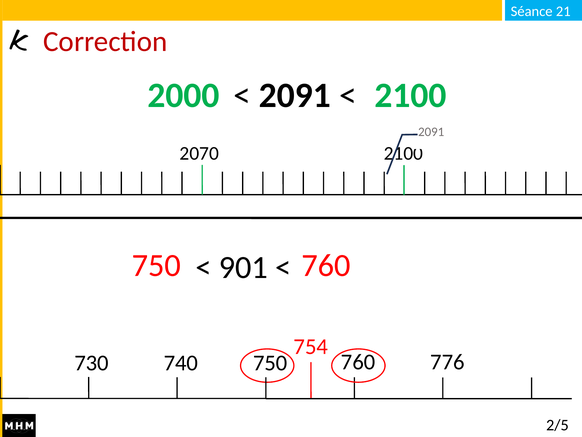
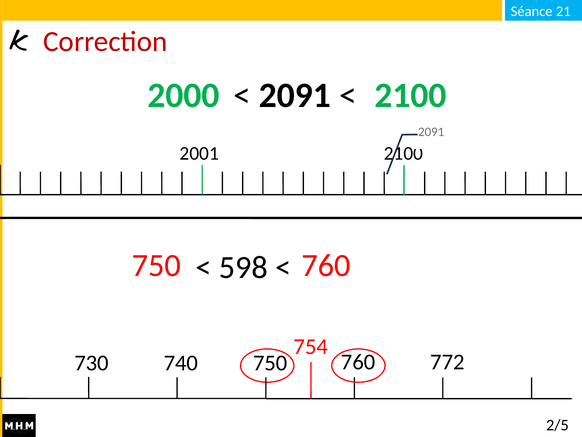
2070: 2070 -> 2001
901: 901 -> 598
776: 776 -> 772
